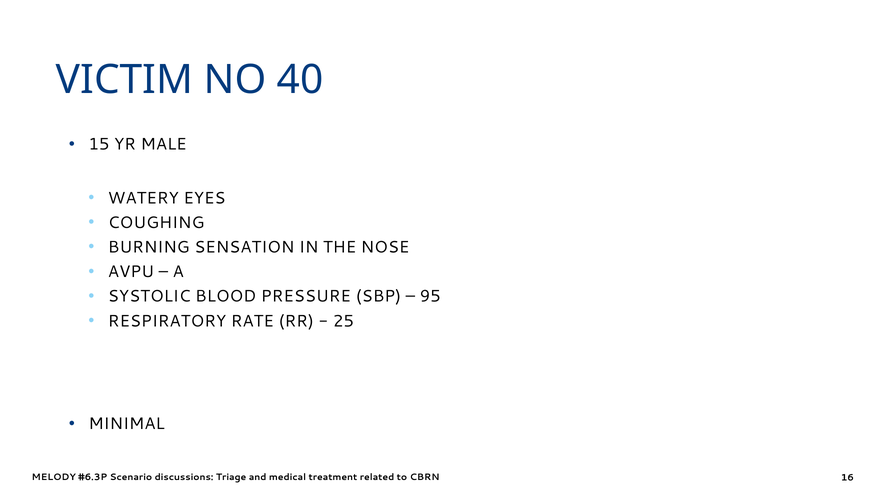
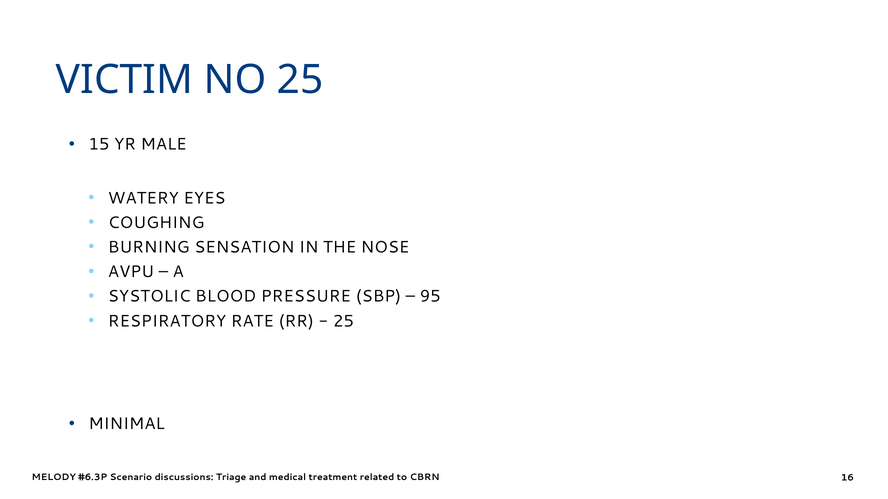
NO 40: 40 -> 25
